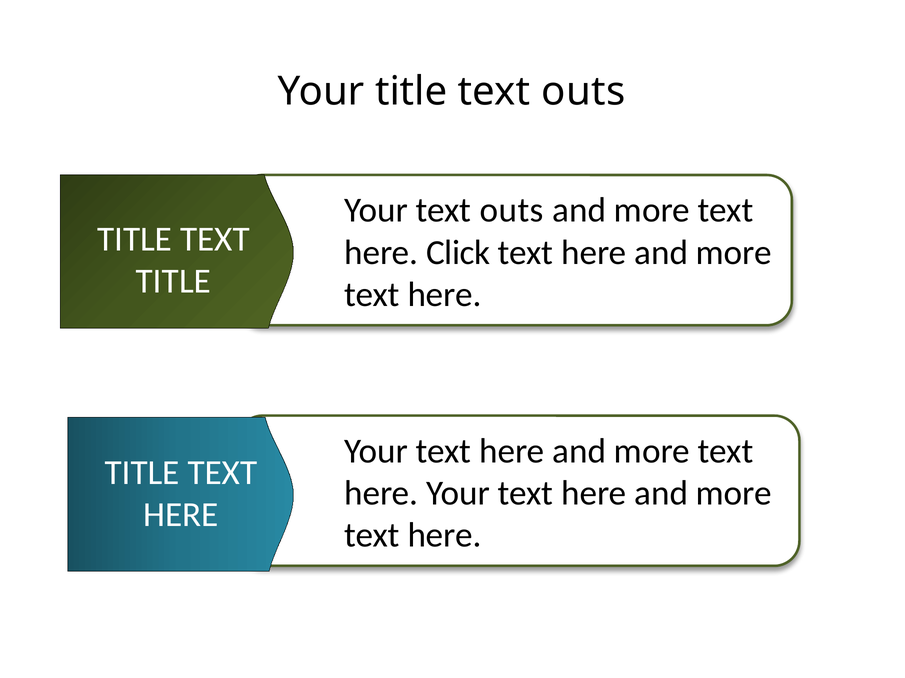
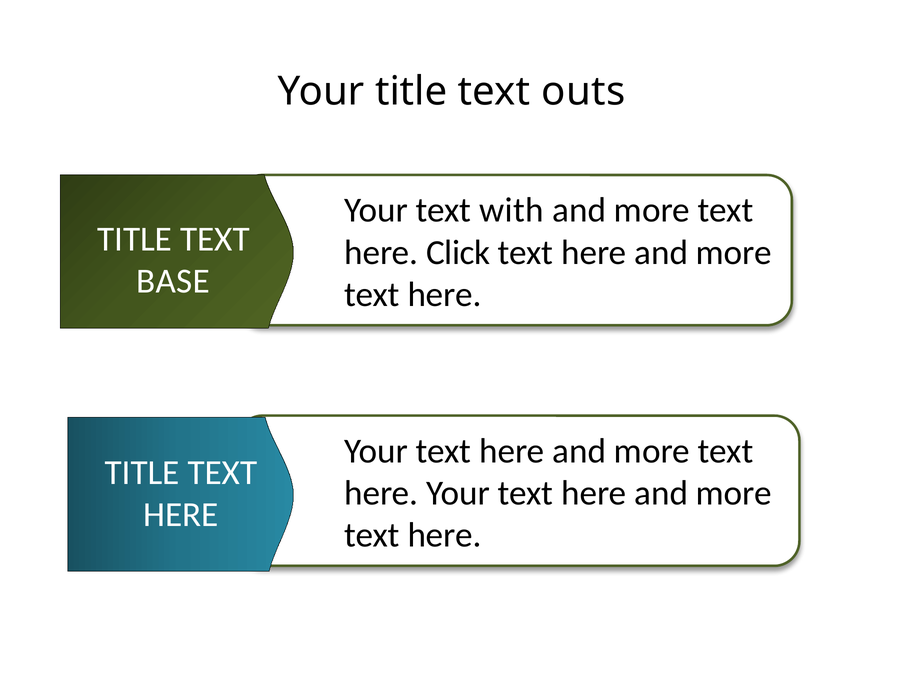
outs at (512, 211): outs -> with
TITLE at (173, 281): TITLE -> BASE
